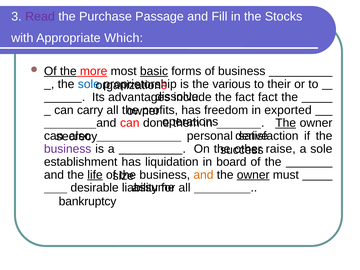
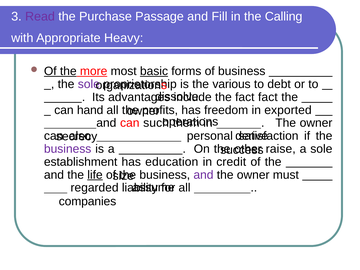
Stocks: Stocks -> Calling
Which: Which -> Heavy
sole at (89, 84) colour: blue -> purple
their: their -> debt
carry: carry -> hand
done: done -> such
The at (286, 123) underline: present -> none
liquidation: liquidation -> education
board: board -> credit
and at (203, 175) colour: orange -> purple
owner at (253, 175) underline: present -> none
desirable: desirable -> regarded
bankruptcy: bankruptcy -> companies
